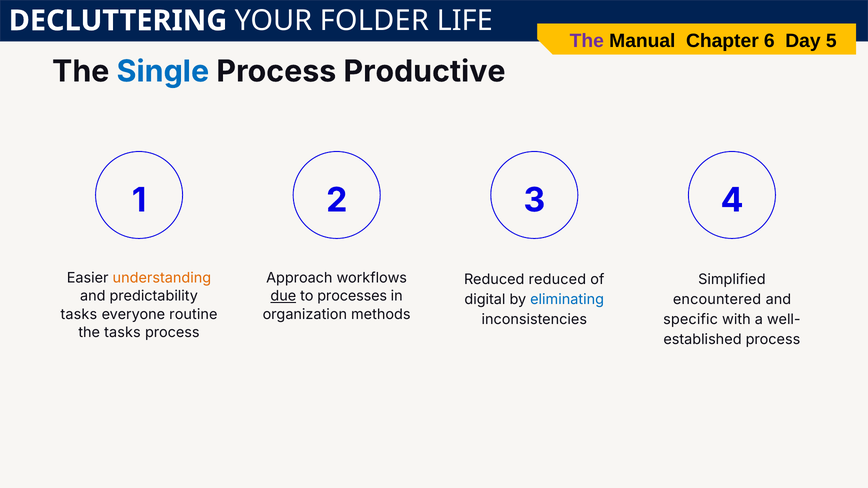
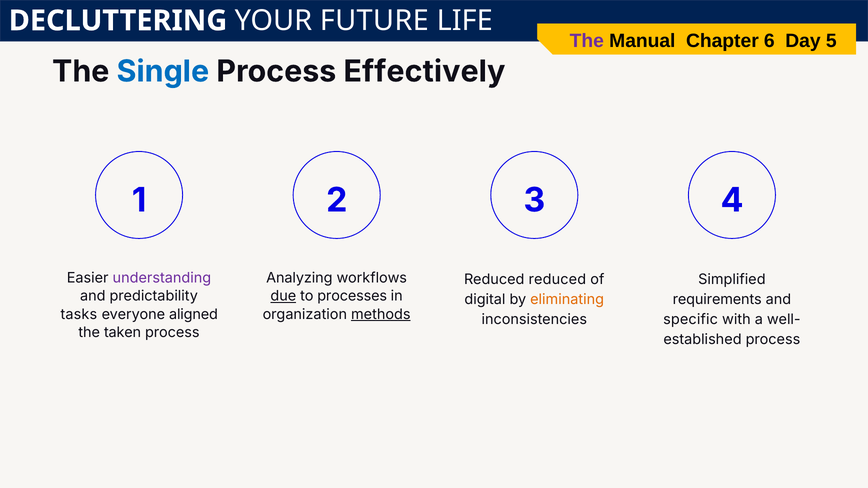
FOLDER: FOLDER -> FUTURE
Productive: Productive -> Effectively
understanding colour: orange -> purple
Approach: Approach -> Analyzing
eliminating colour: blue -> orange
encountered: encountered -> requirements
routine: routine -> aligned
methods underline: none -> present
the tasks: tasks -> taken
